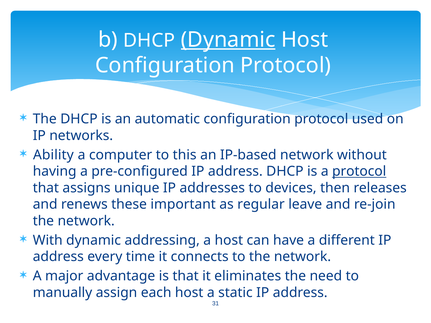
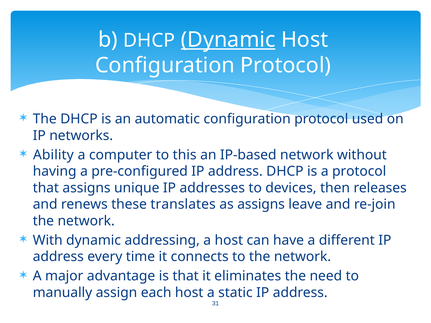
protocol at (359, 171) underline: present -> none
important: important -> translates
as regular: regular -> assigns
